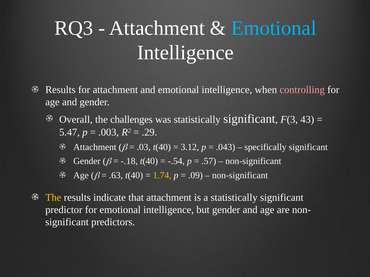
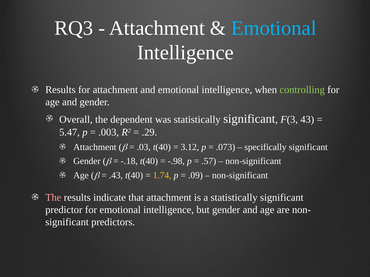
controlling colour: pink -> light green
challenges: challenges -> dependent
.043: .043 -> .073
-.54: -.54 -> -.98
.63: .63 -> .43
The at (53, 198) colour: yellow -> pink
